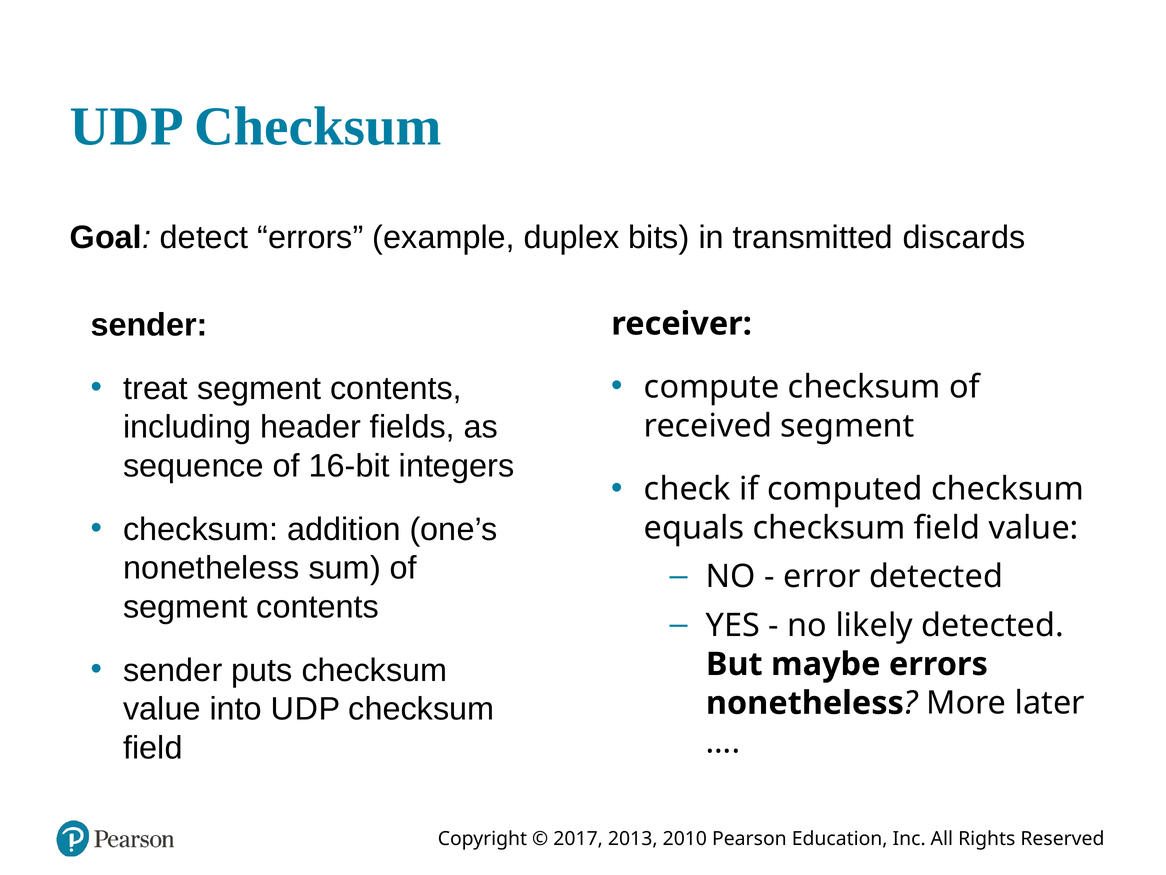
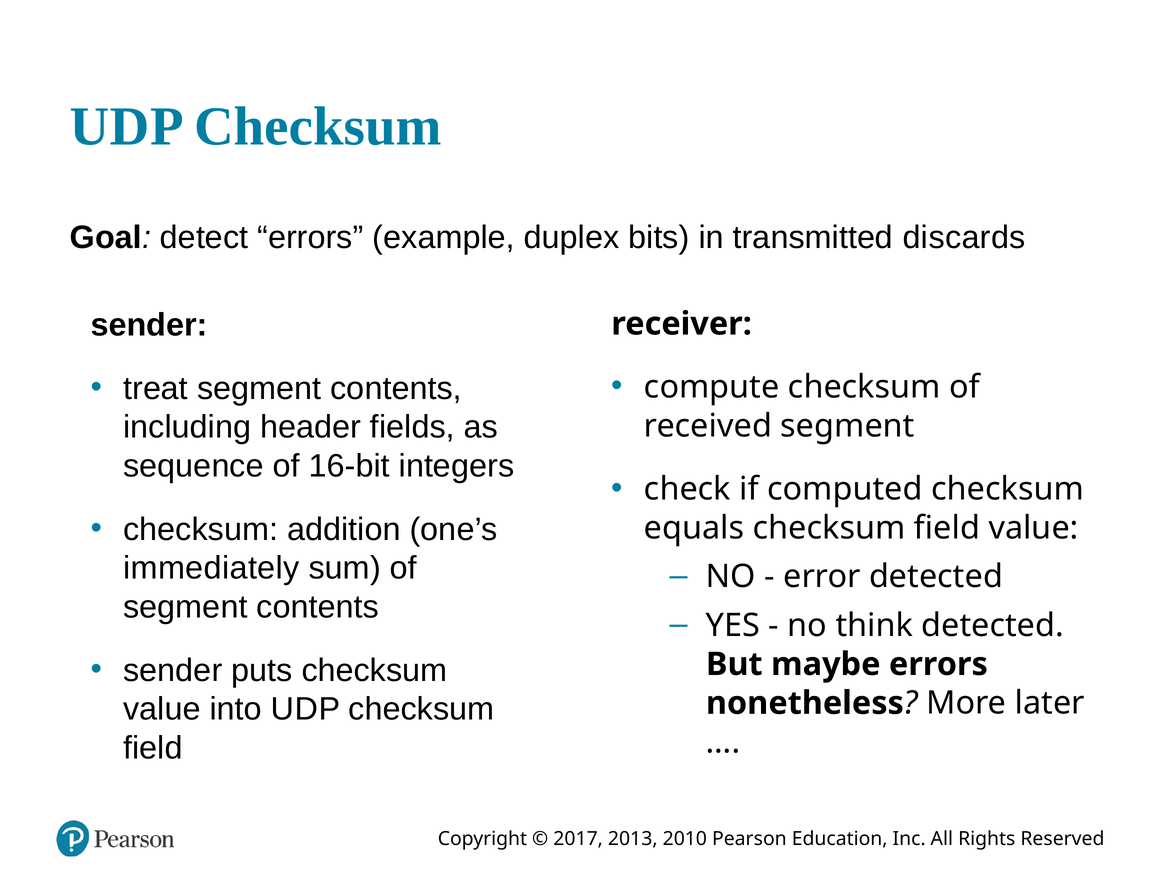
nonetheless at (211, 568): nonetheless -> immediately
likely: likely -> think
